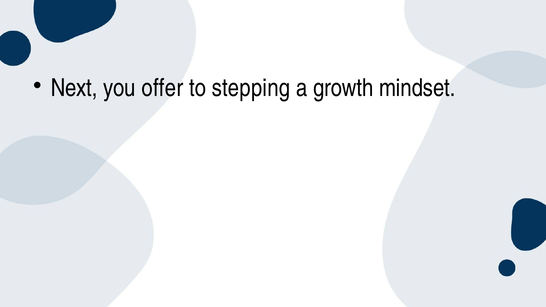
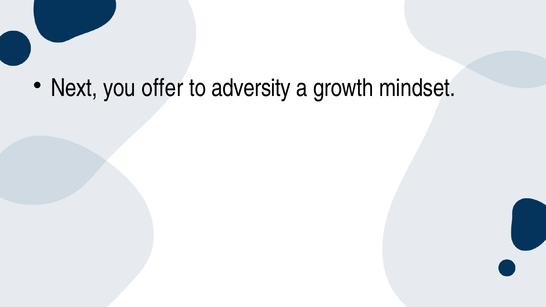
stepping: stepping -> adversity
